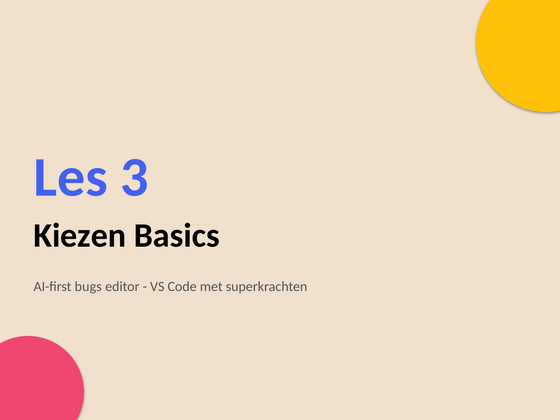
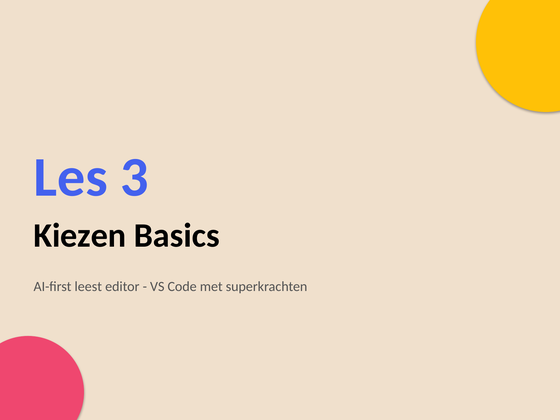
bugs: bugs -> leest
